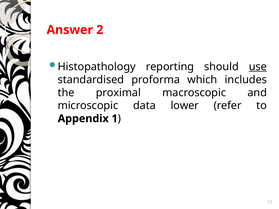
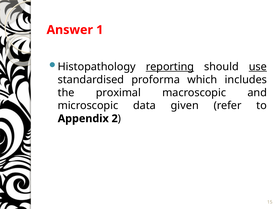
2: 2 -> 1
reporting underline: none -> present
lower: lower -> given
1: 1 -> 2
